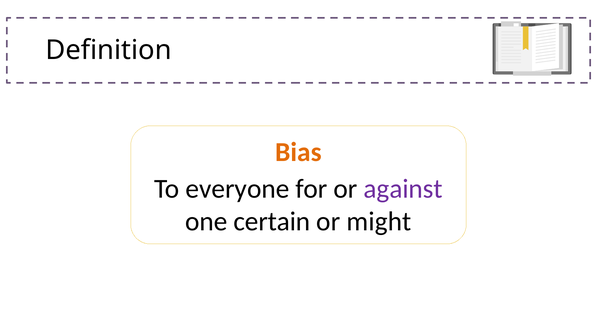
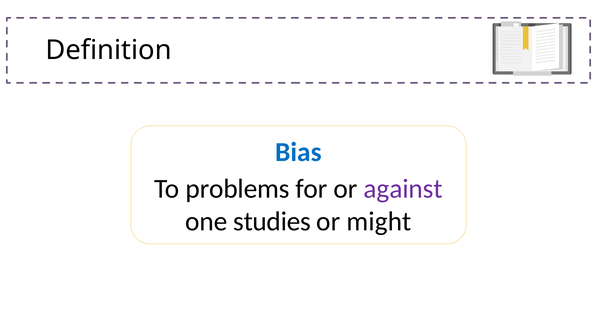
Bias colour: orange -> blue
everyone: everyone -> problems
certain: certain -> studies
